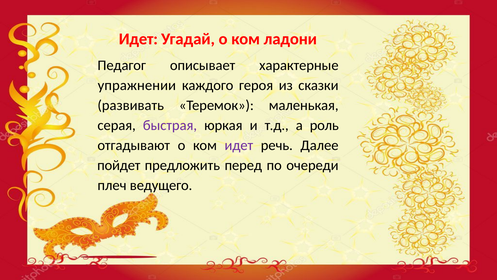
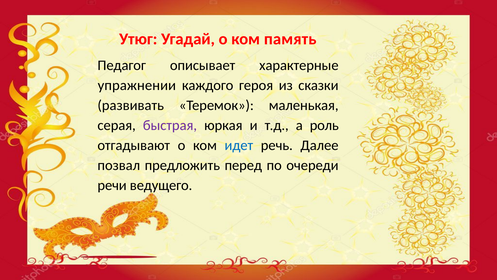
Идет at (138, 39): Идет -> Утюг
ладони: ладони -> память
идет at (239, 145) colour: purple -> blue
пойдет: пойдет -> позвал
плеч: плеч -> речи
